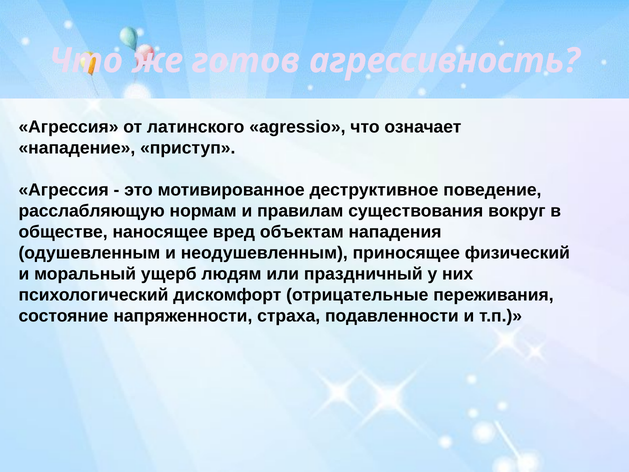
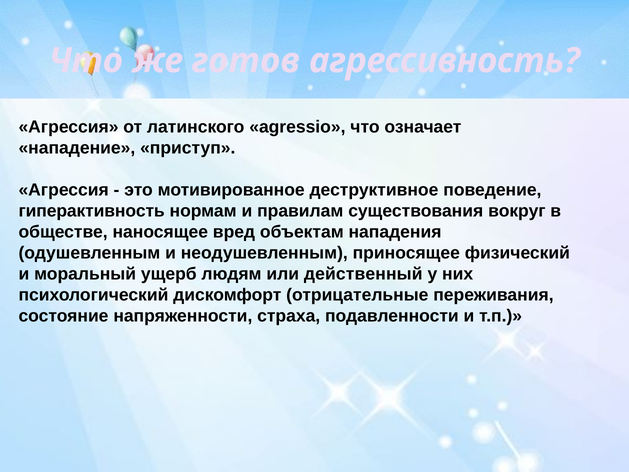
расслабляющую: расслабляющую -> гиперактивность
праздничный: праздничный -> действенный
